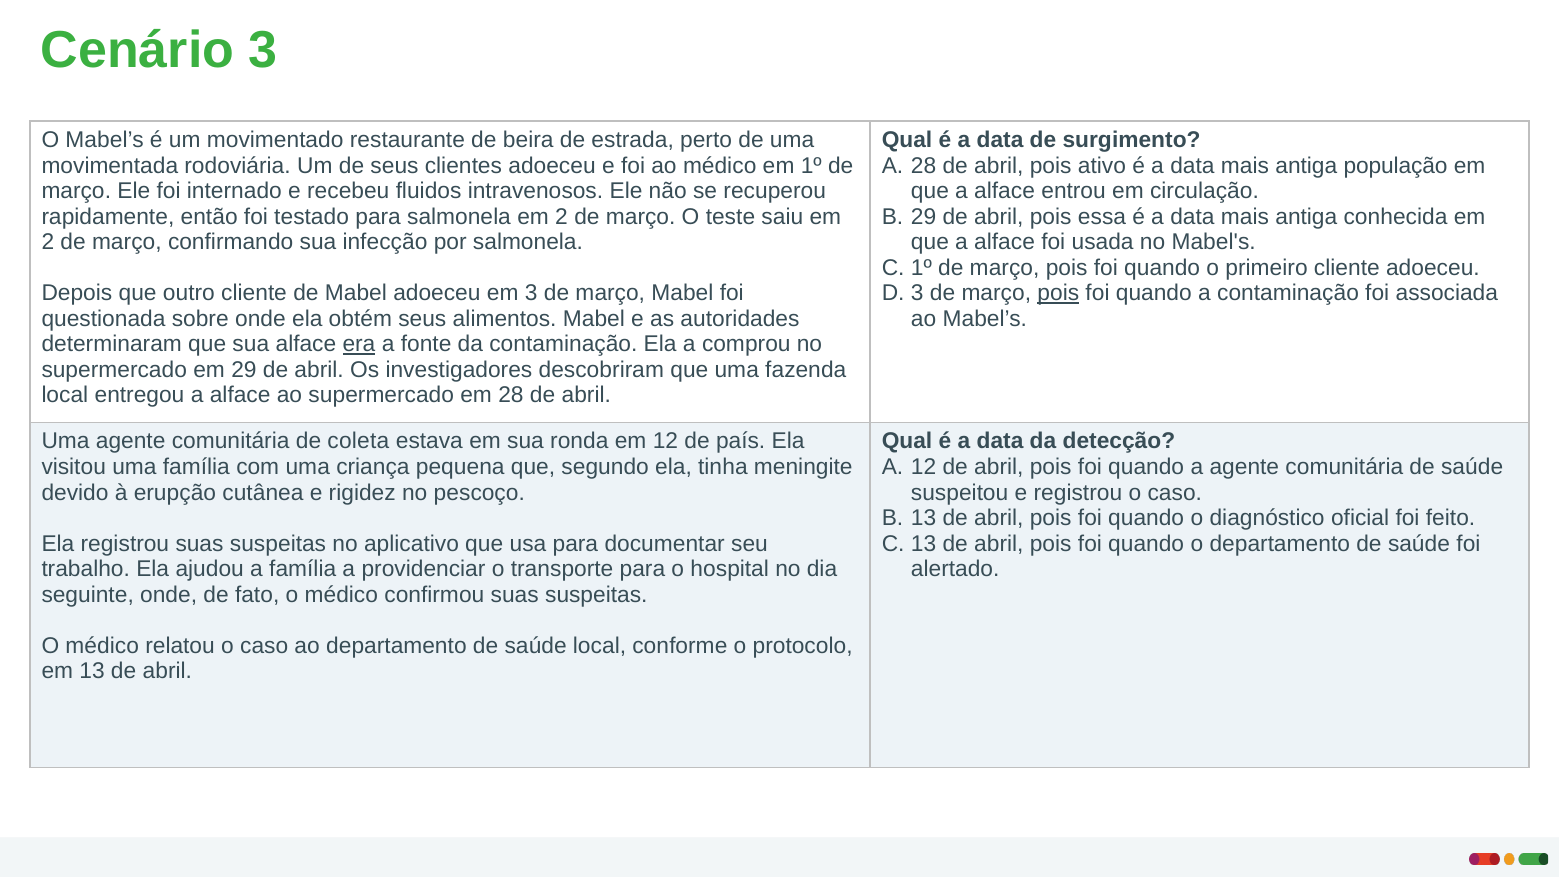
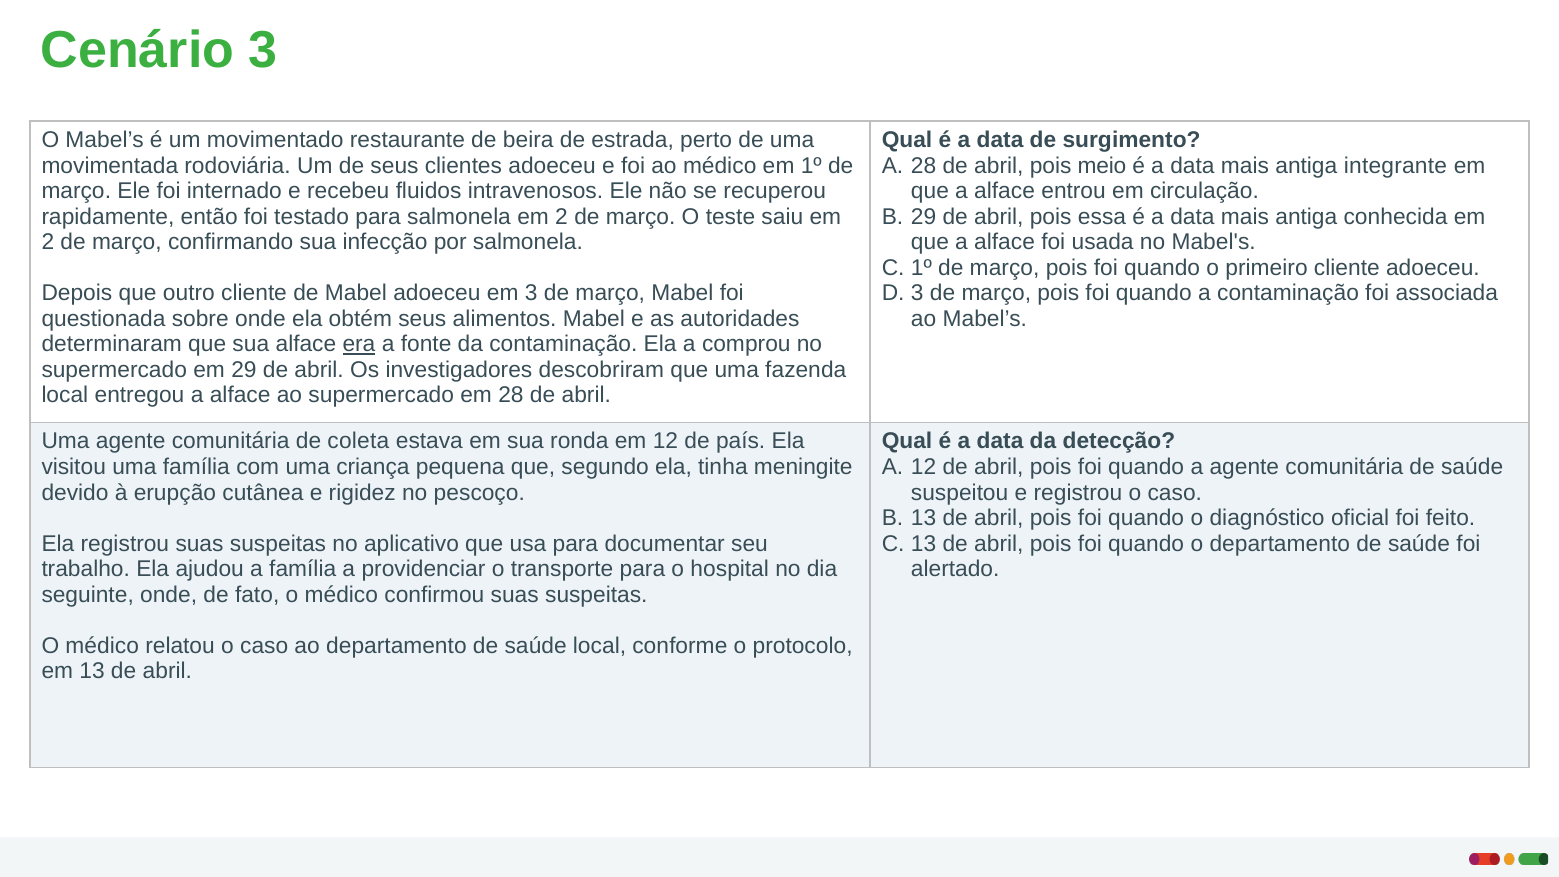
ativo: ativo -> meio
população: população -> integrante
pois at (1058, 293) underline: present -> none
